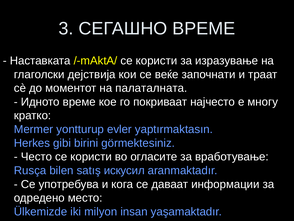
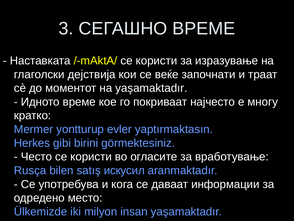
на палаталната: палаталната -> yaşamaktadır
